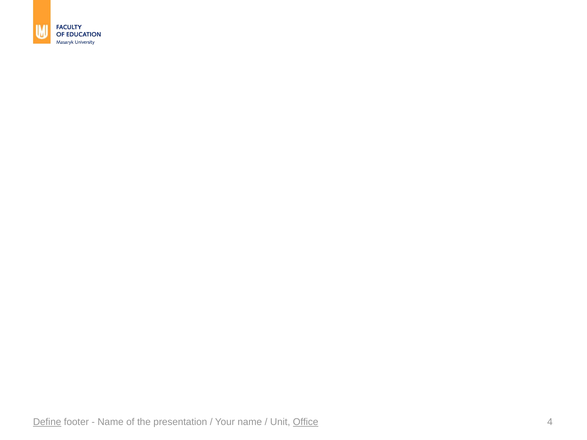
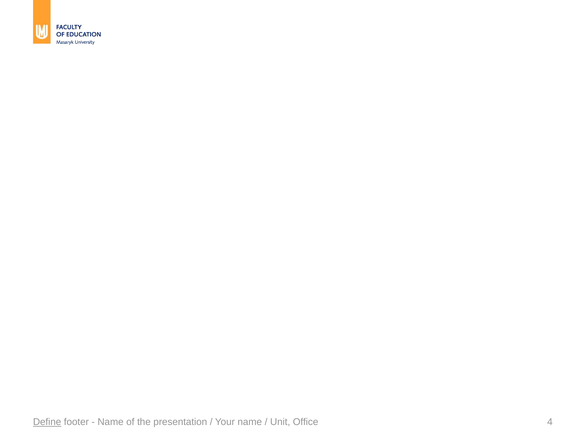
Office underline: present -> none
